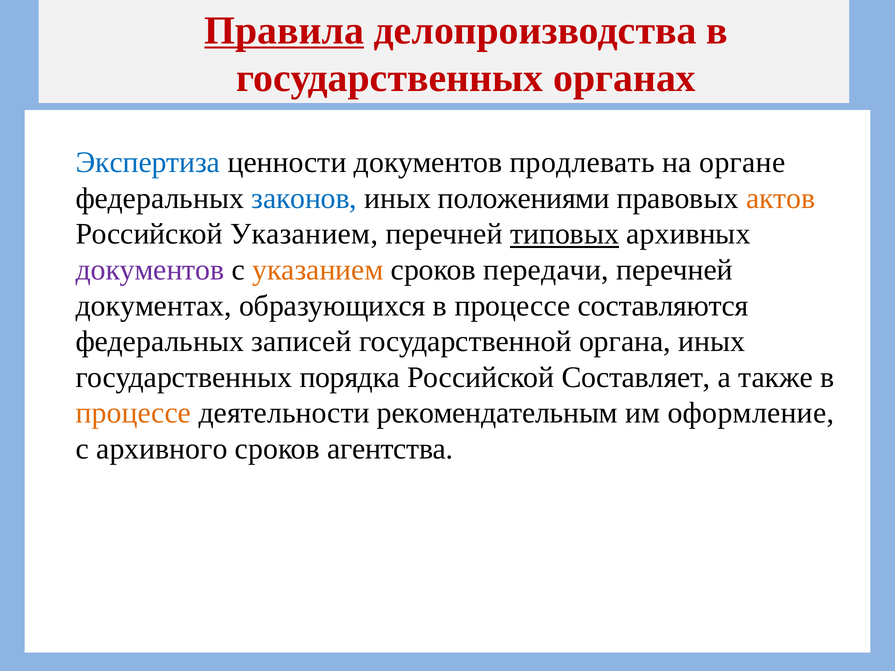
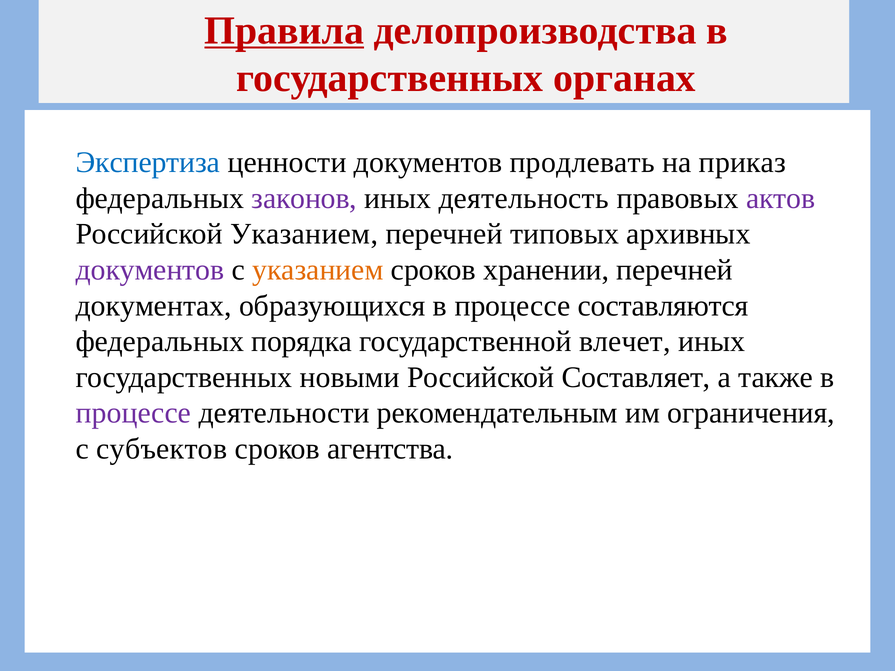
органе: органе -> приказ
законов colour: blue -> purple
положениями: положениями -> деятельность
актов colour: orange -> purple
типовых underline: present -> none
передачи: передачи -> хранении
записей: записей -> порядка
органа: органа -> влечет
порядка: порядка -> новыми
процессе at (133, 413) colour: orange -> purple
оформление: оформление -> ограничения
архивного: архивного -> субъектов
